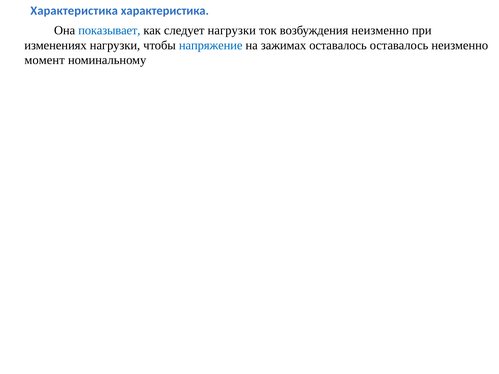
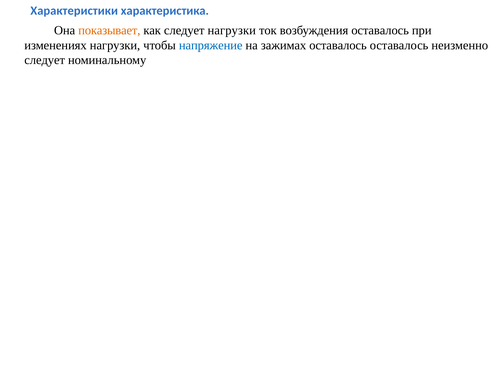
Характеристика at (74, 11): Характеристика -> Характеристики
показывает colour: blue -> orange
возбуждения неизменно: неизменно -> оставалось
момент at (45, 60): момент -> следует
